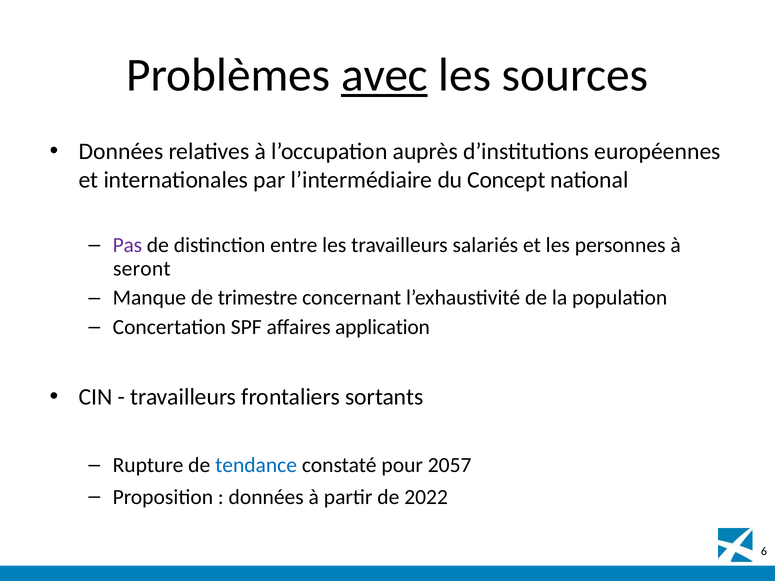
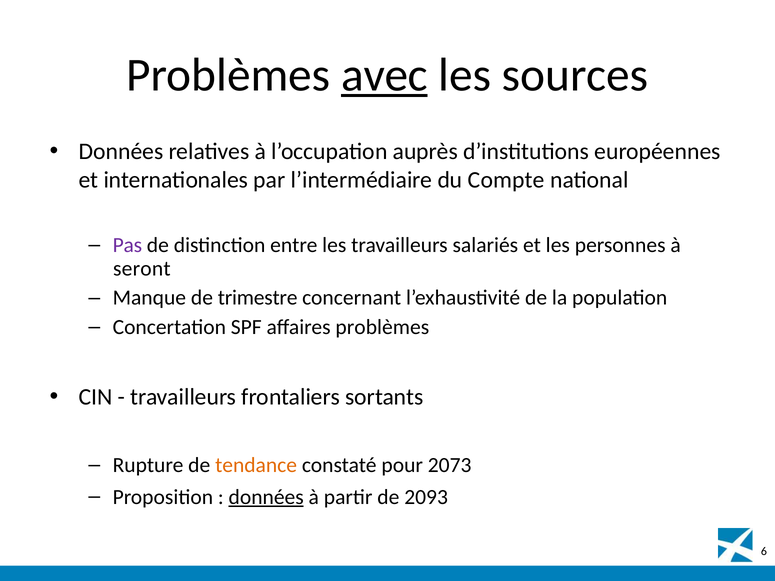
Concept: Concept -> Compte
affaires application: application -> problèmes
tendance colour: blue -> orange
2057: 2057 -> 2073
données at (266, 497) underline: none -> present
2022: 2022 -> 2093
